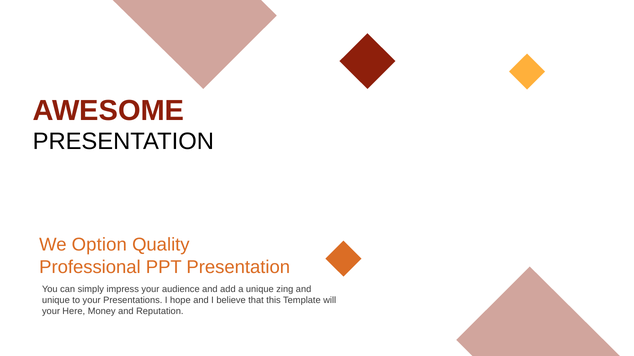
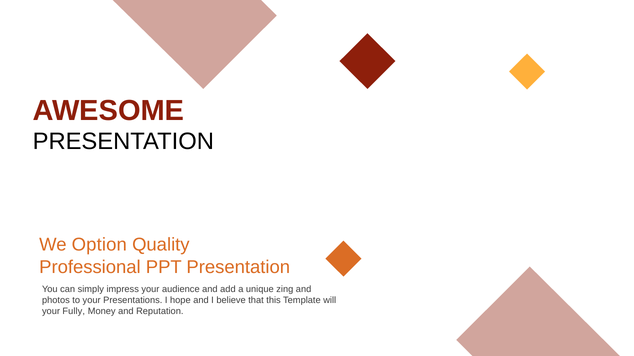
unique at (56, 301): unique -> photos
Here: Here -> Fully
